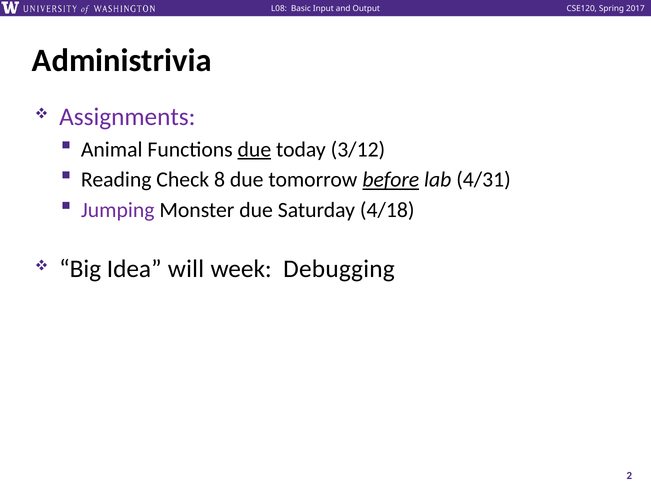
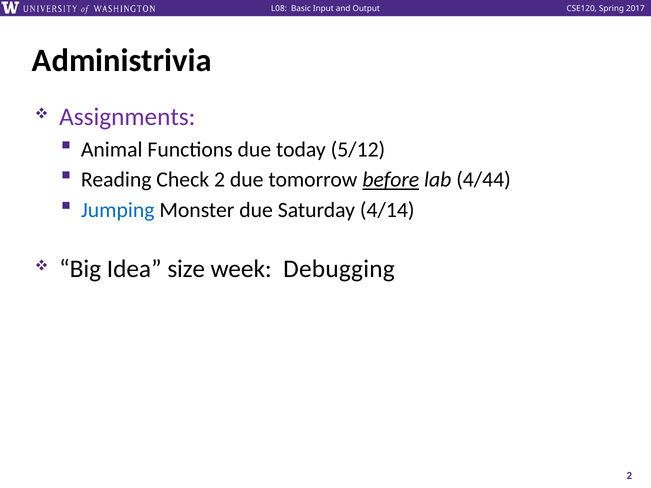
due at (254, 150) underline: present -> none
3/12: 3/12 -> 5/12
Check 8: 8 -> 2
4/31: 4/31 -> 4/44
Jumping colour: purple -> blue
4/18: 4/18 -> 4/14
will: will -> size
